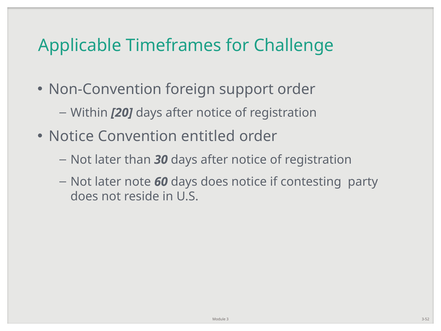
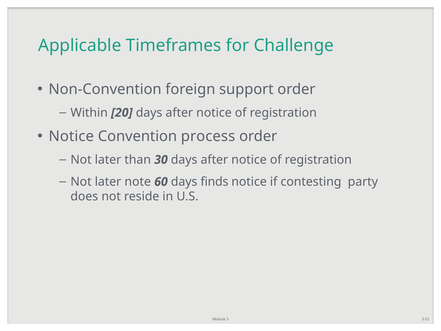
entitled: entitled -> process
days does: does -> finds
